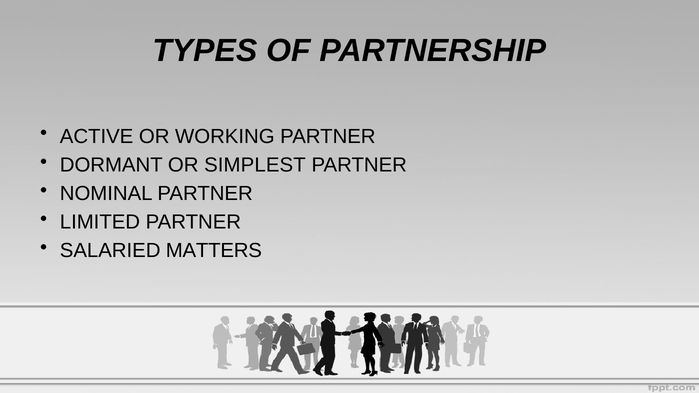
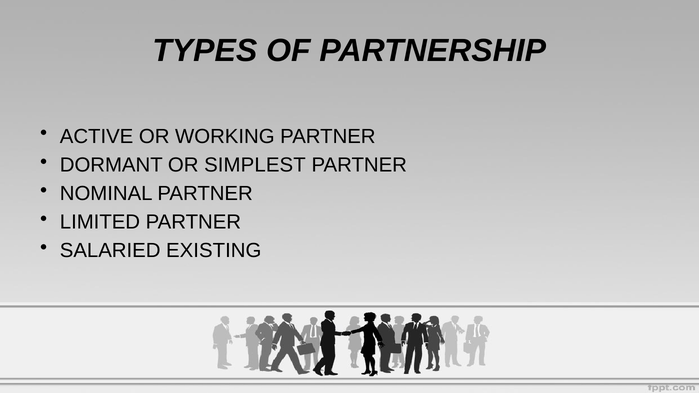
MATTERS: MATTERS -> EXISTING
